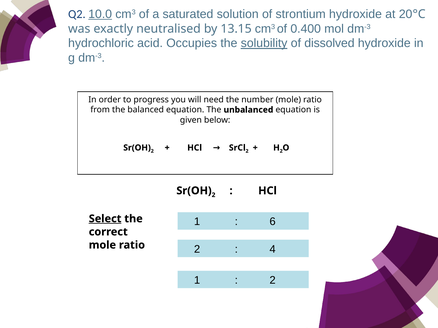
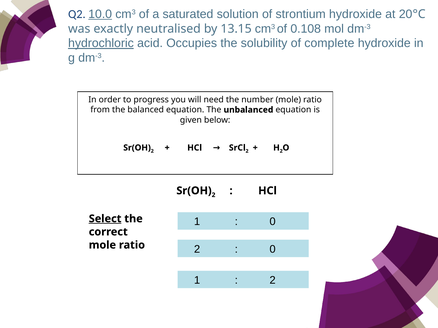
0.400: 0.400 -> 0.108
hydrochloric underline: none -> present
solubility underline: present -> none
dissolved: dissolved -> complete
6 at (273, 222): 6 -> 0
4 at (273, 250): 4 -> 0
